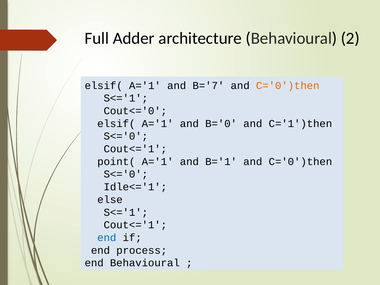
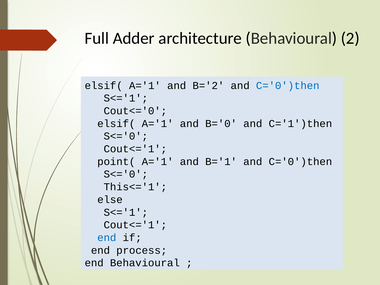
B='7: B='7 -> B='2
C='0')then at (288, 86) colour: orange -> blue
Idle<='1: Idle<='1 -> This<='1
